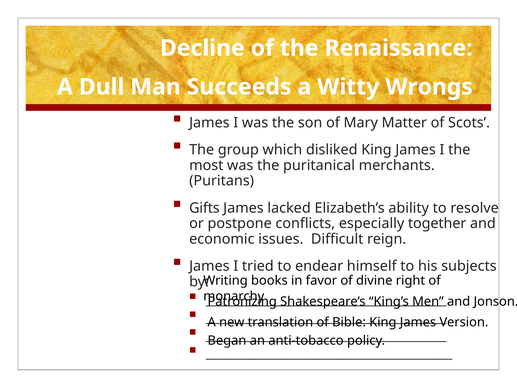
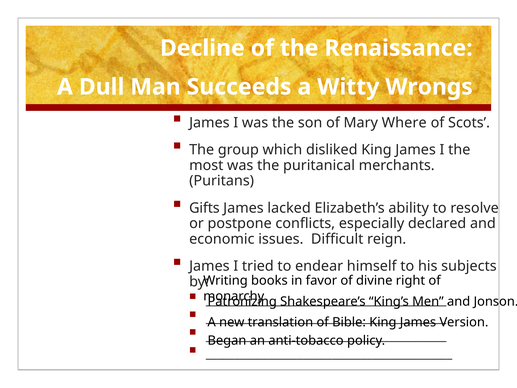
Matter: Matter -> Where
together: together -> declared
